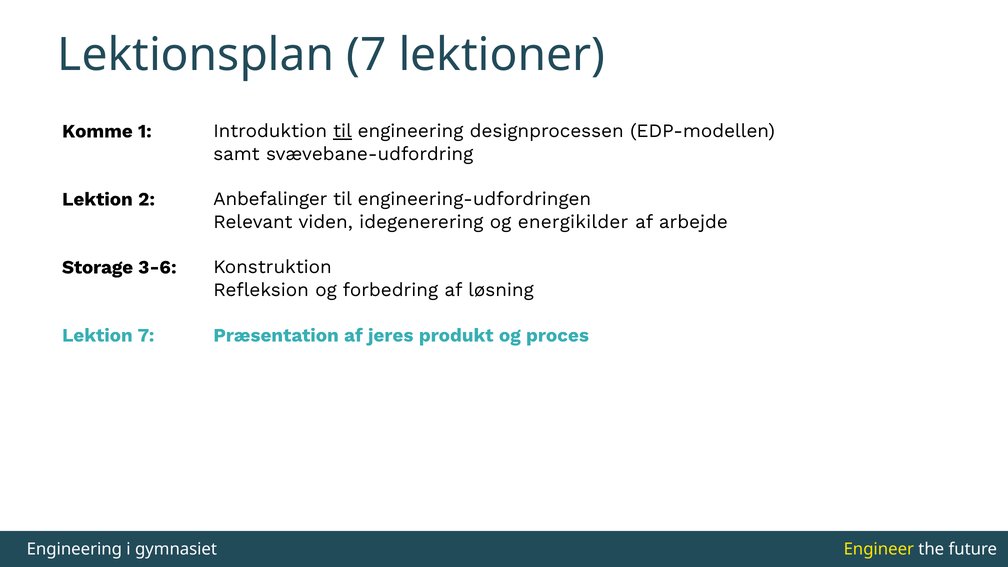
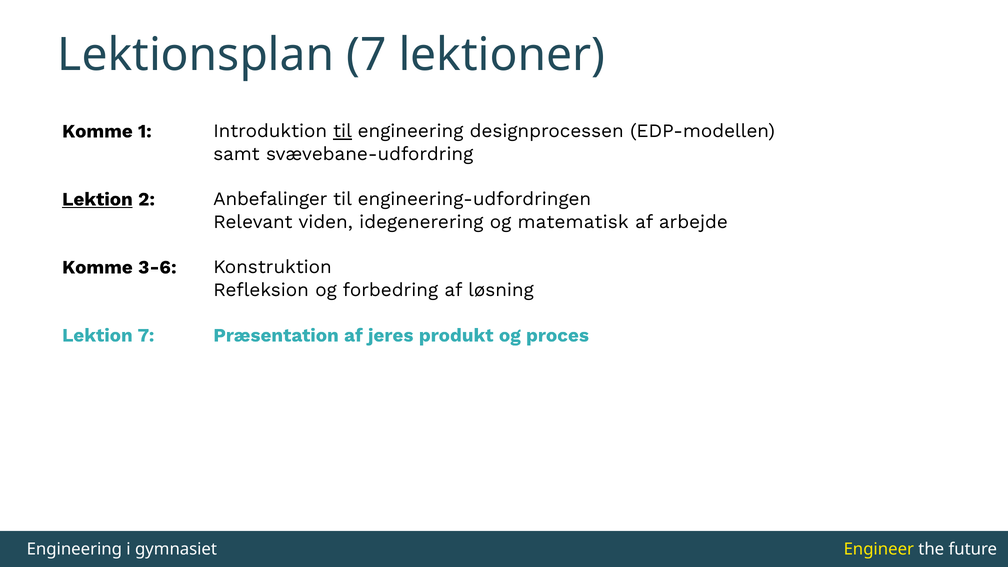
Lektion at (97, 199) underline: none -> present
energikilder: energikilder -> matematisk
Storage at (97, 267): Storage -> Komme
